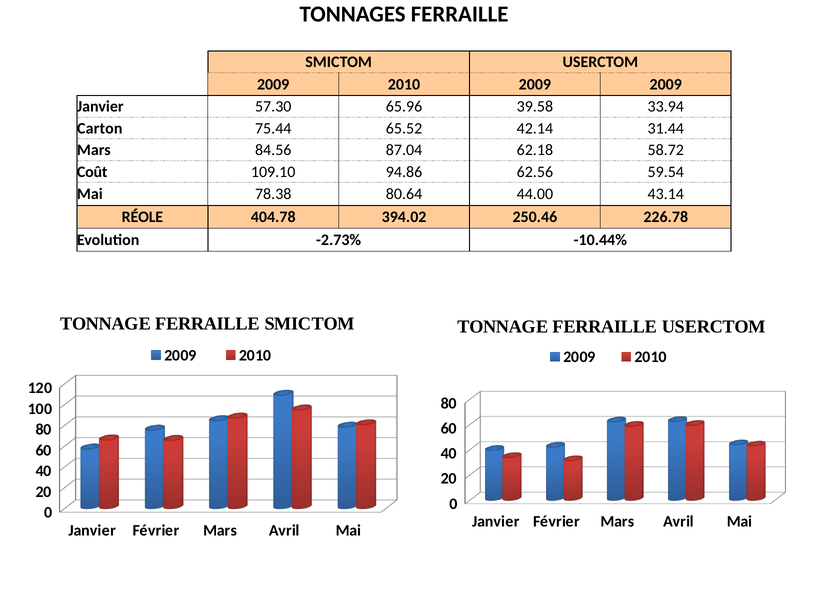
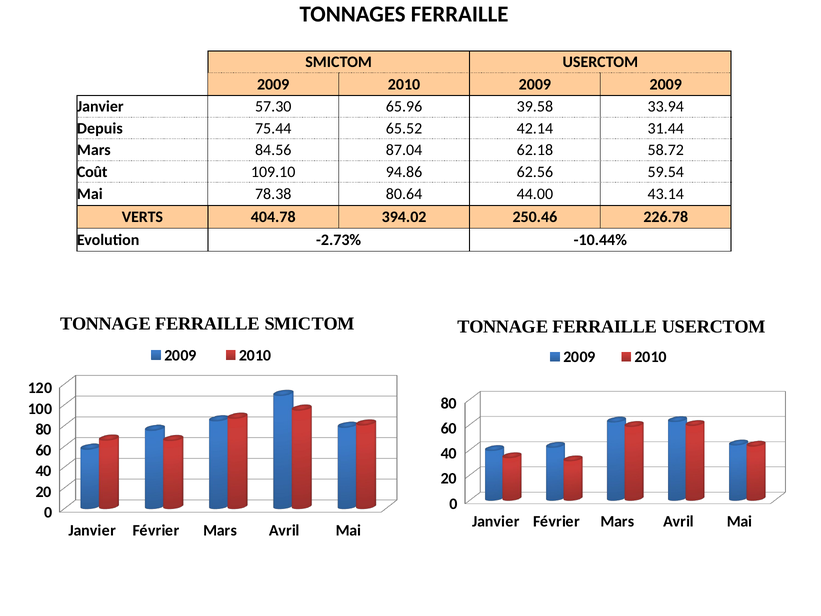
Carton: Carton -> Depuis
RÉOLE: RÉOLE -> VERTS
